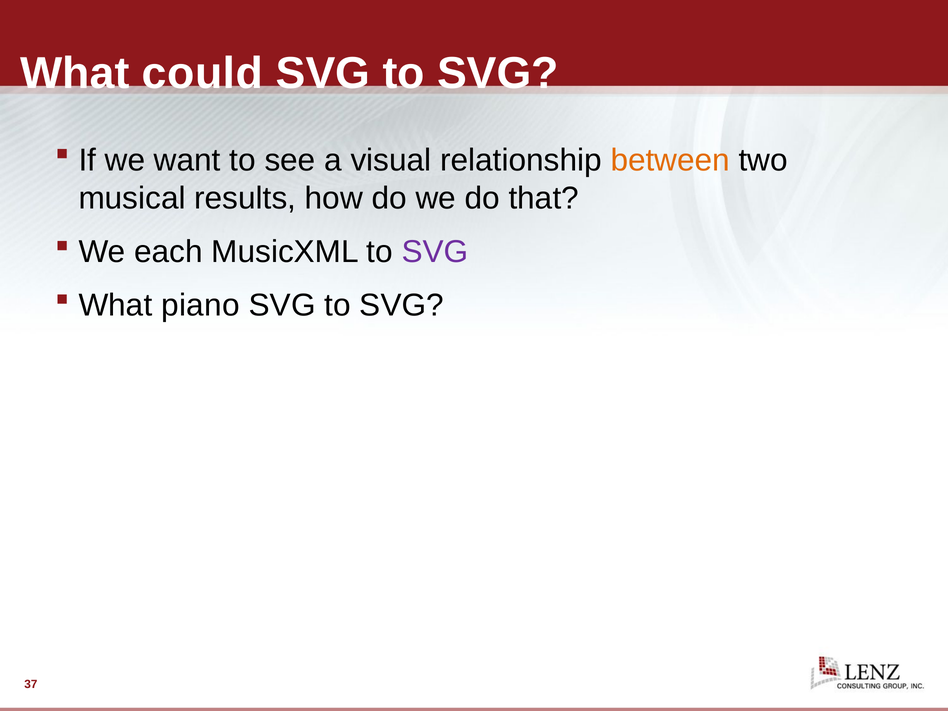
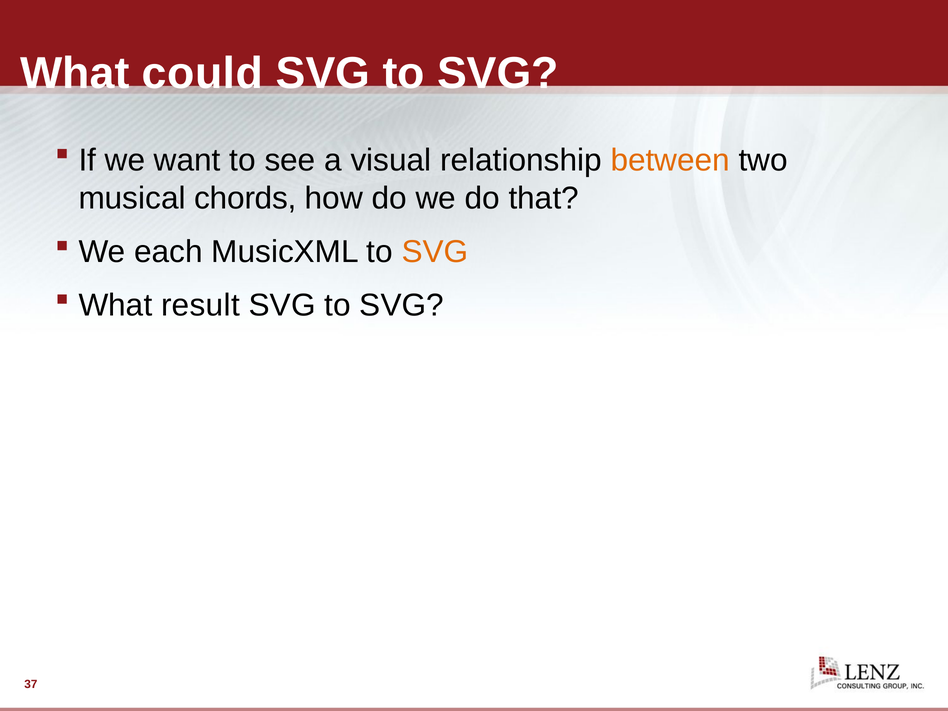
results: results -> chords
SVG at (435, 252) colour: purple -> orange
piano: piano -> result
